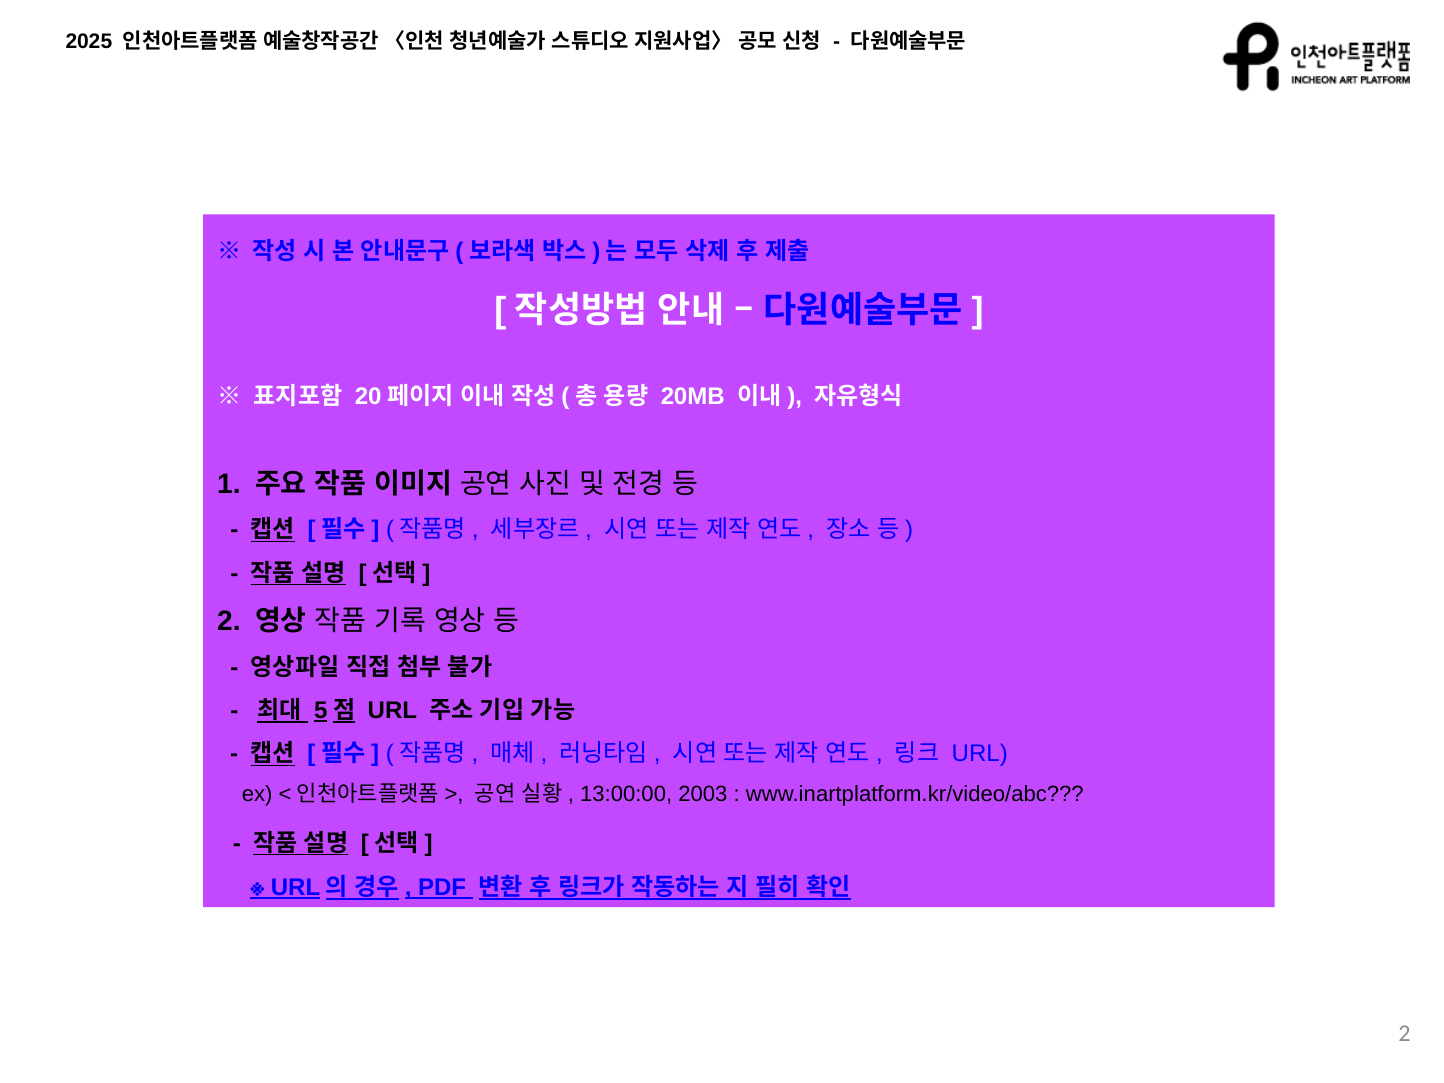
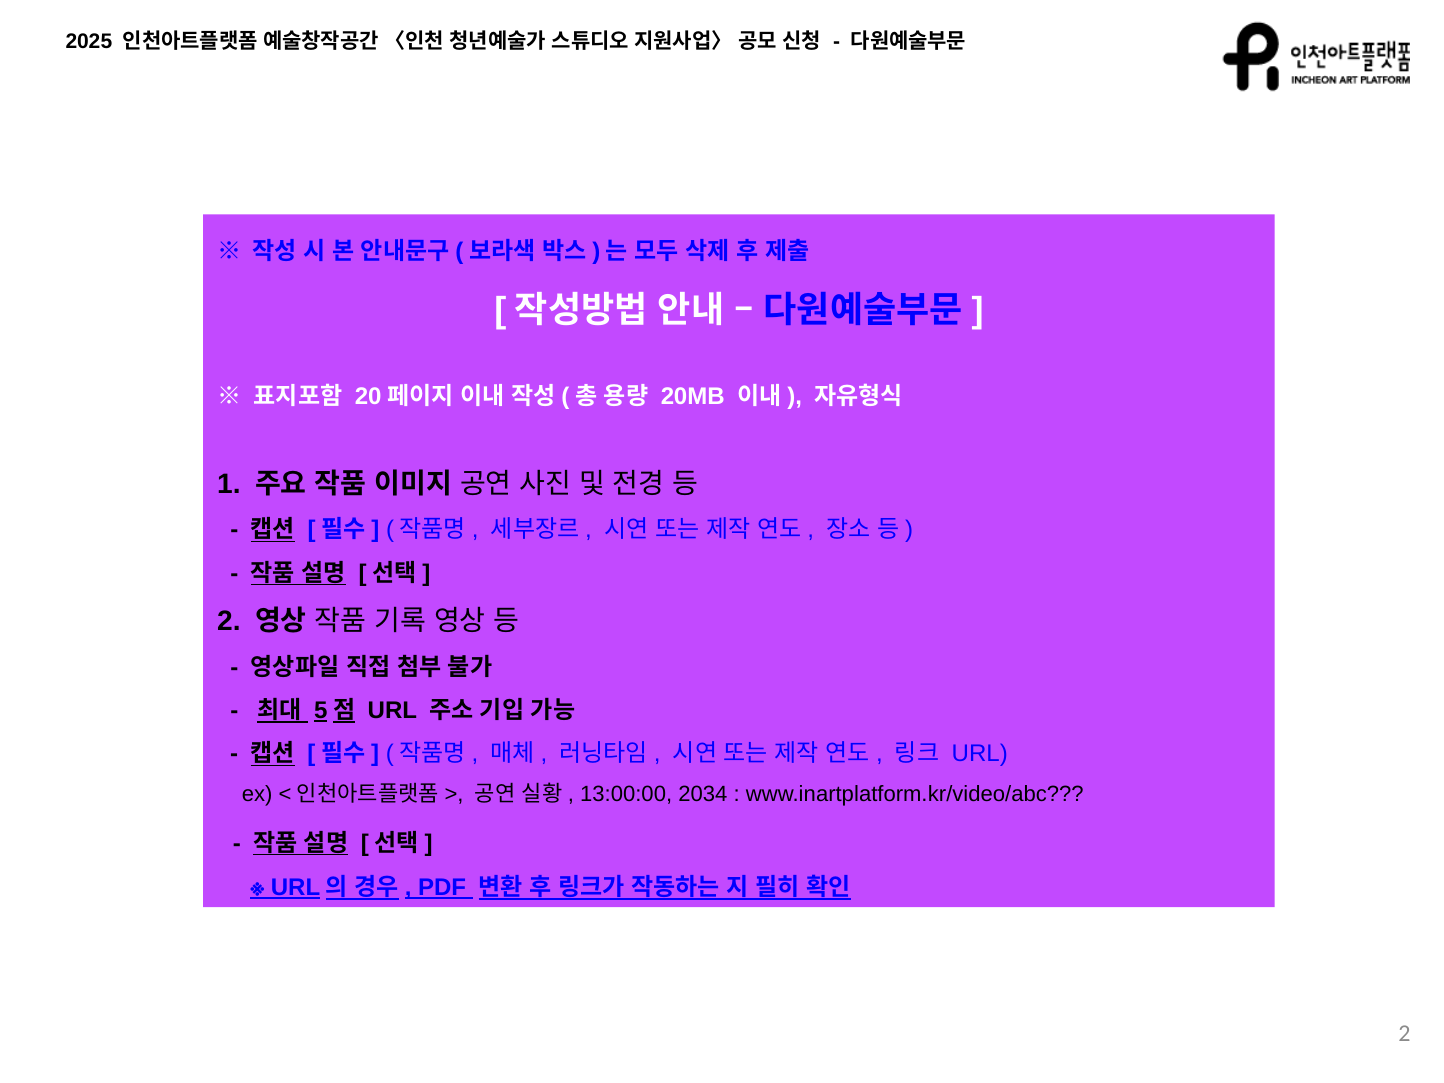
2003: 2003 -> 2034
